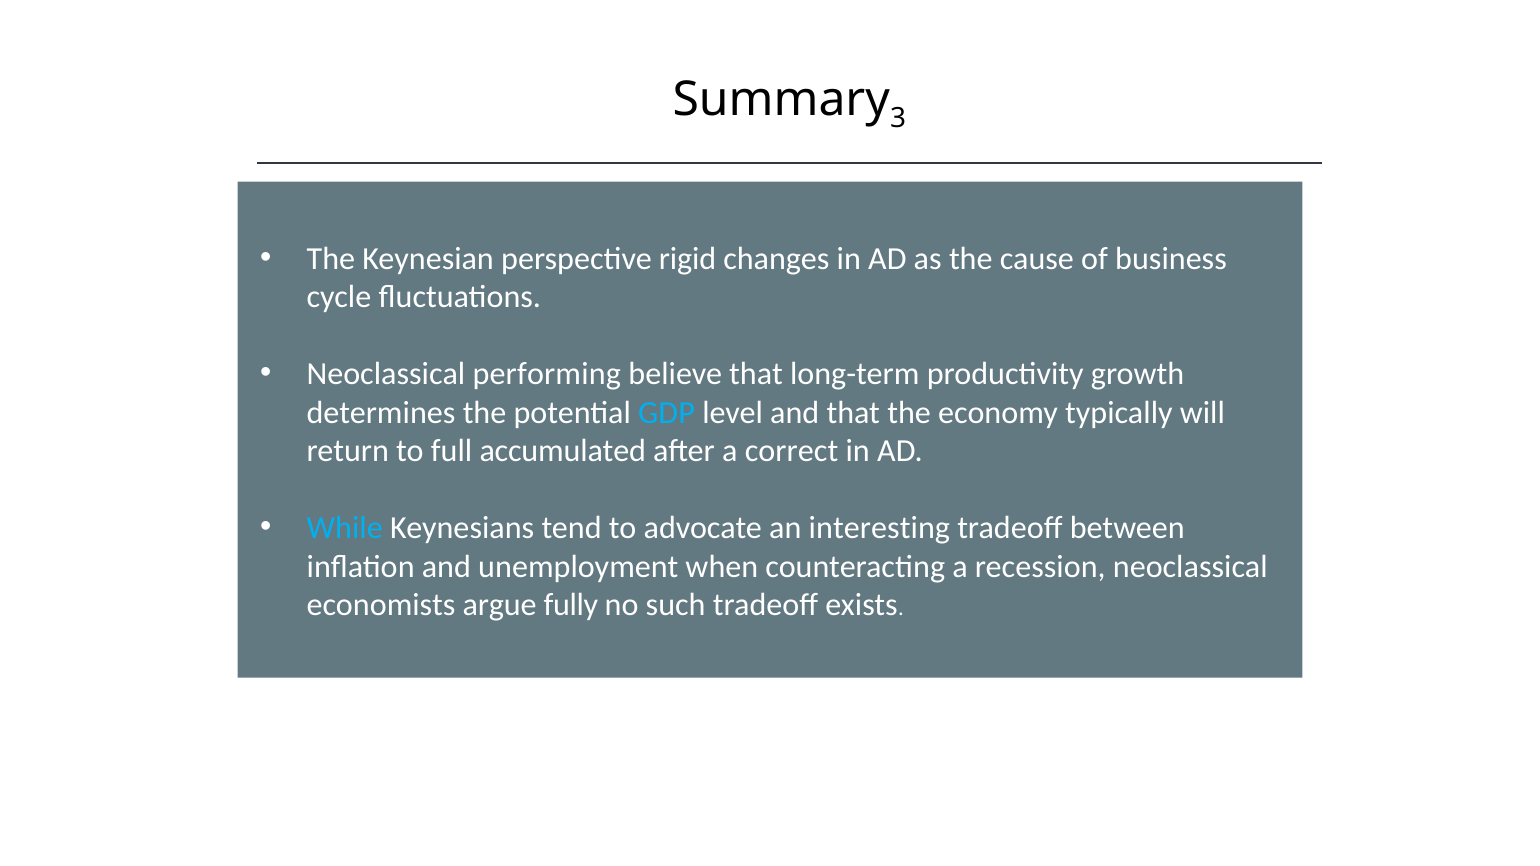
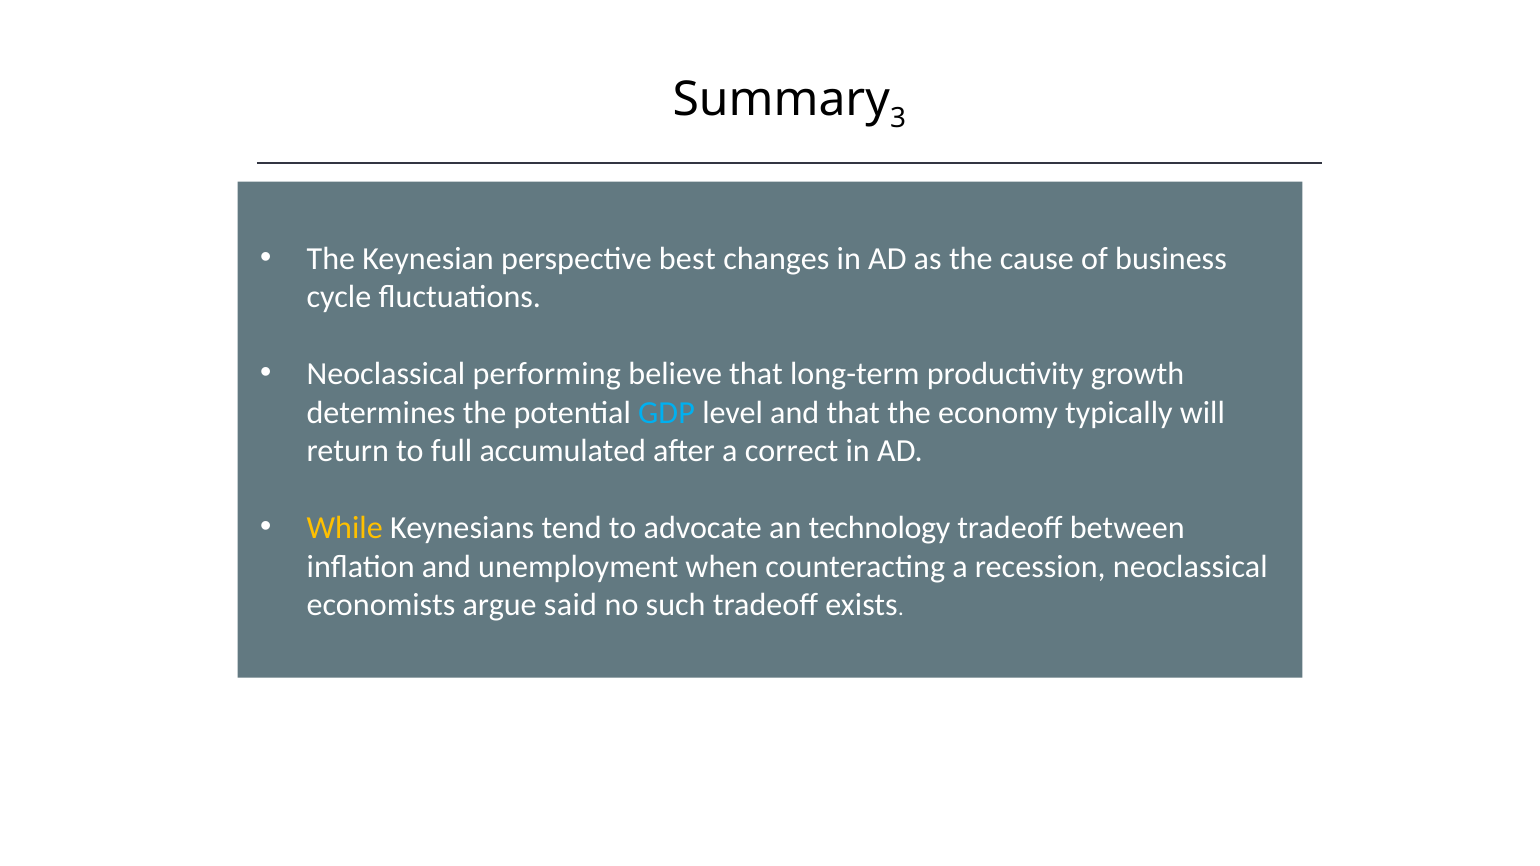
rigid: rigid -> best
While colour: light blue -> yellow
interesting: interesting -> technology
fully: fully -> said
